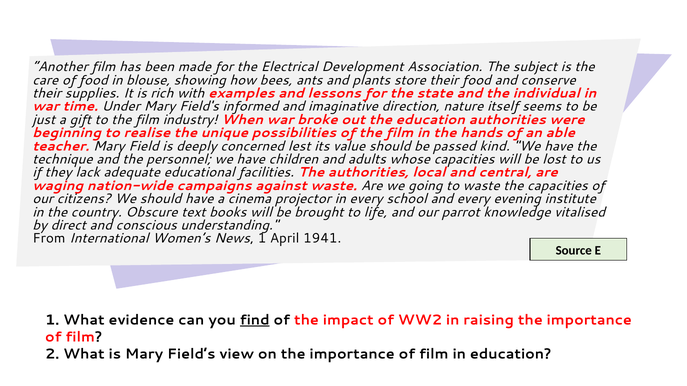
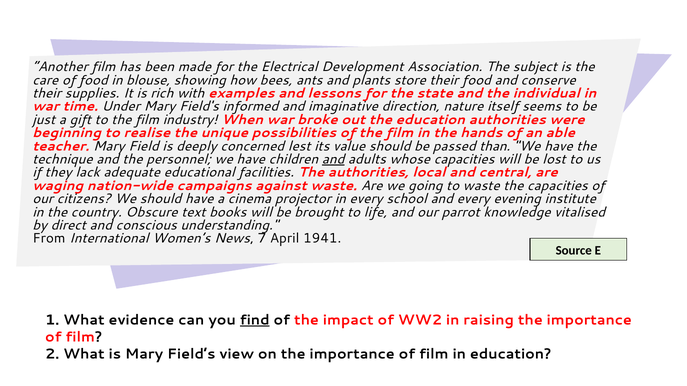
kind: kind -> than
and at (333, 159) underline: none -> present
News 1: 1 -> 7
